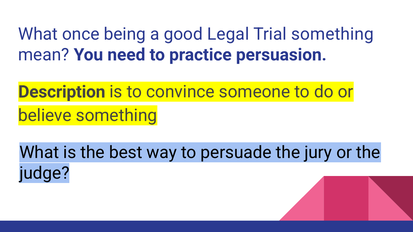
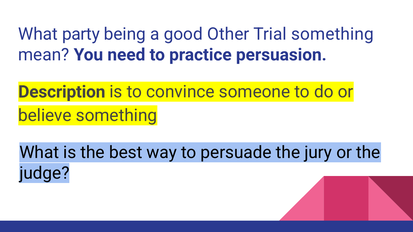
once: once -> party
Legal: Legal -> Other
